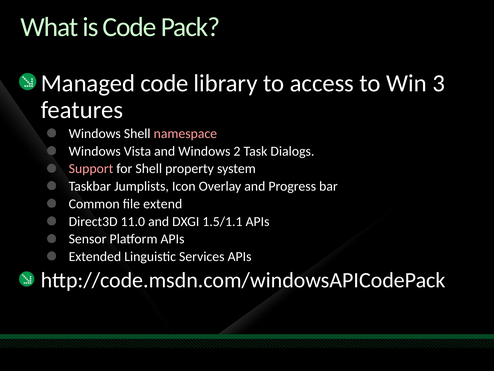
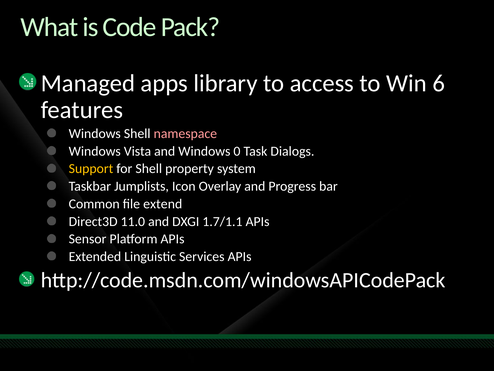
Managed code: code -> apps
3: 3 -> 6
2: 2 -> 0
Support colour: pink -> yellow
1.5/1.1: 1.5/1.1 -> 1.7/1.1
